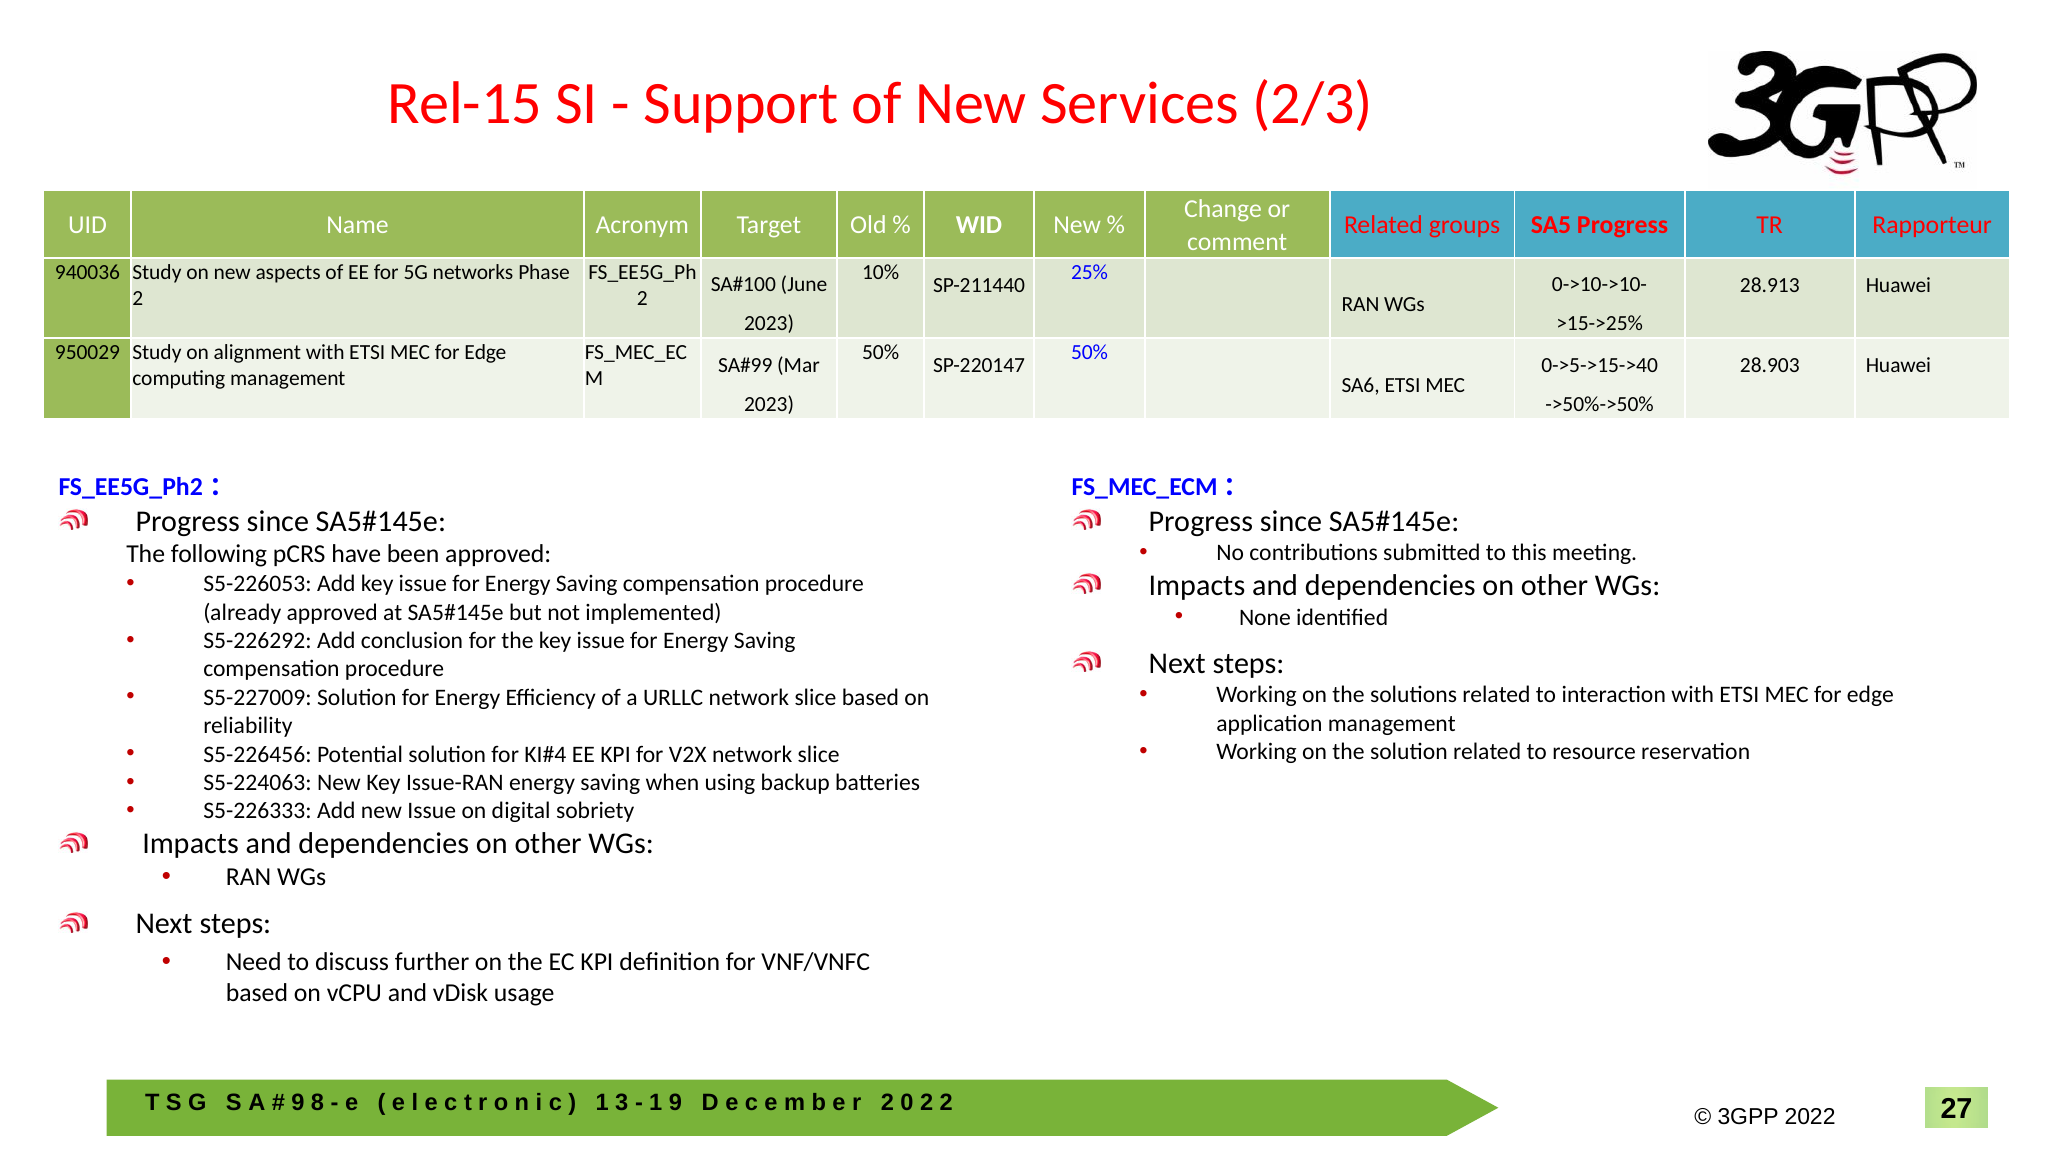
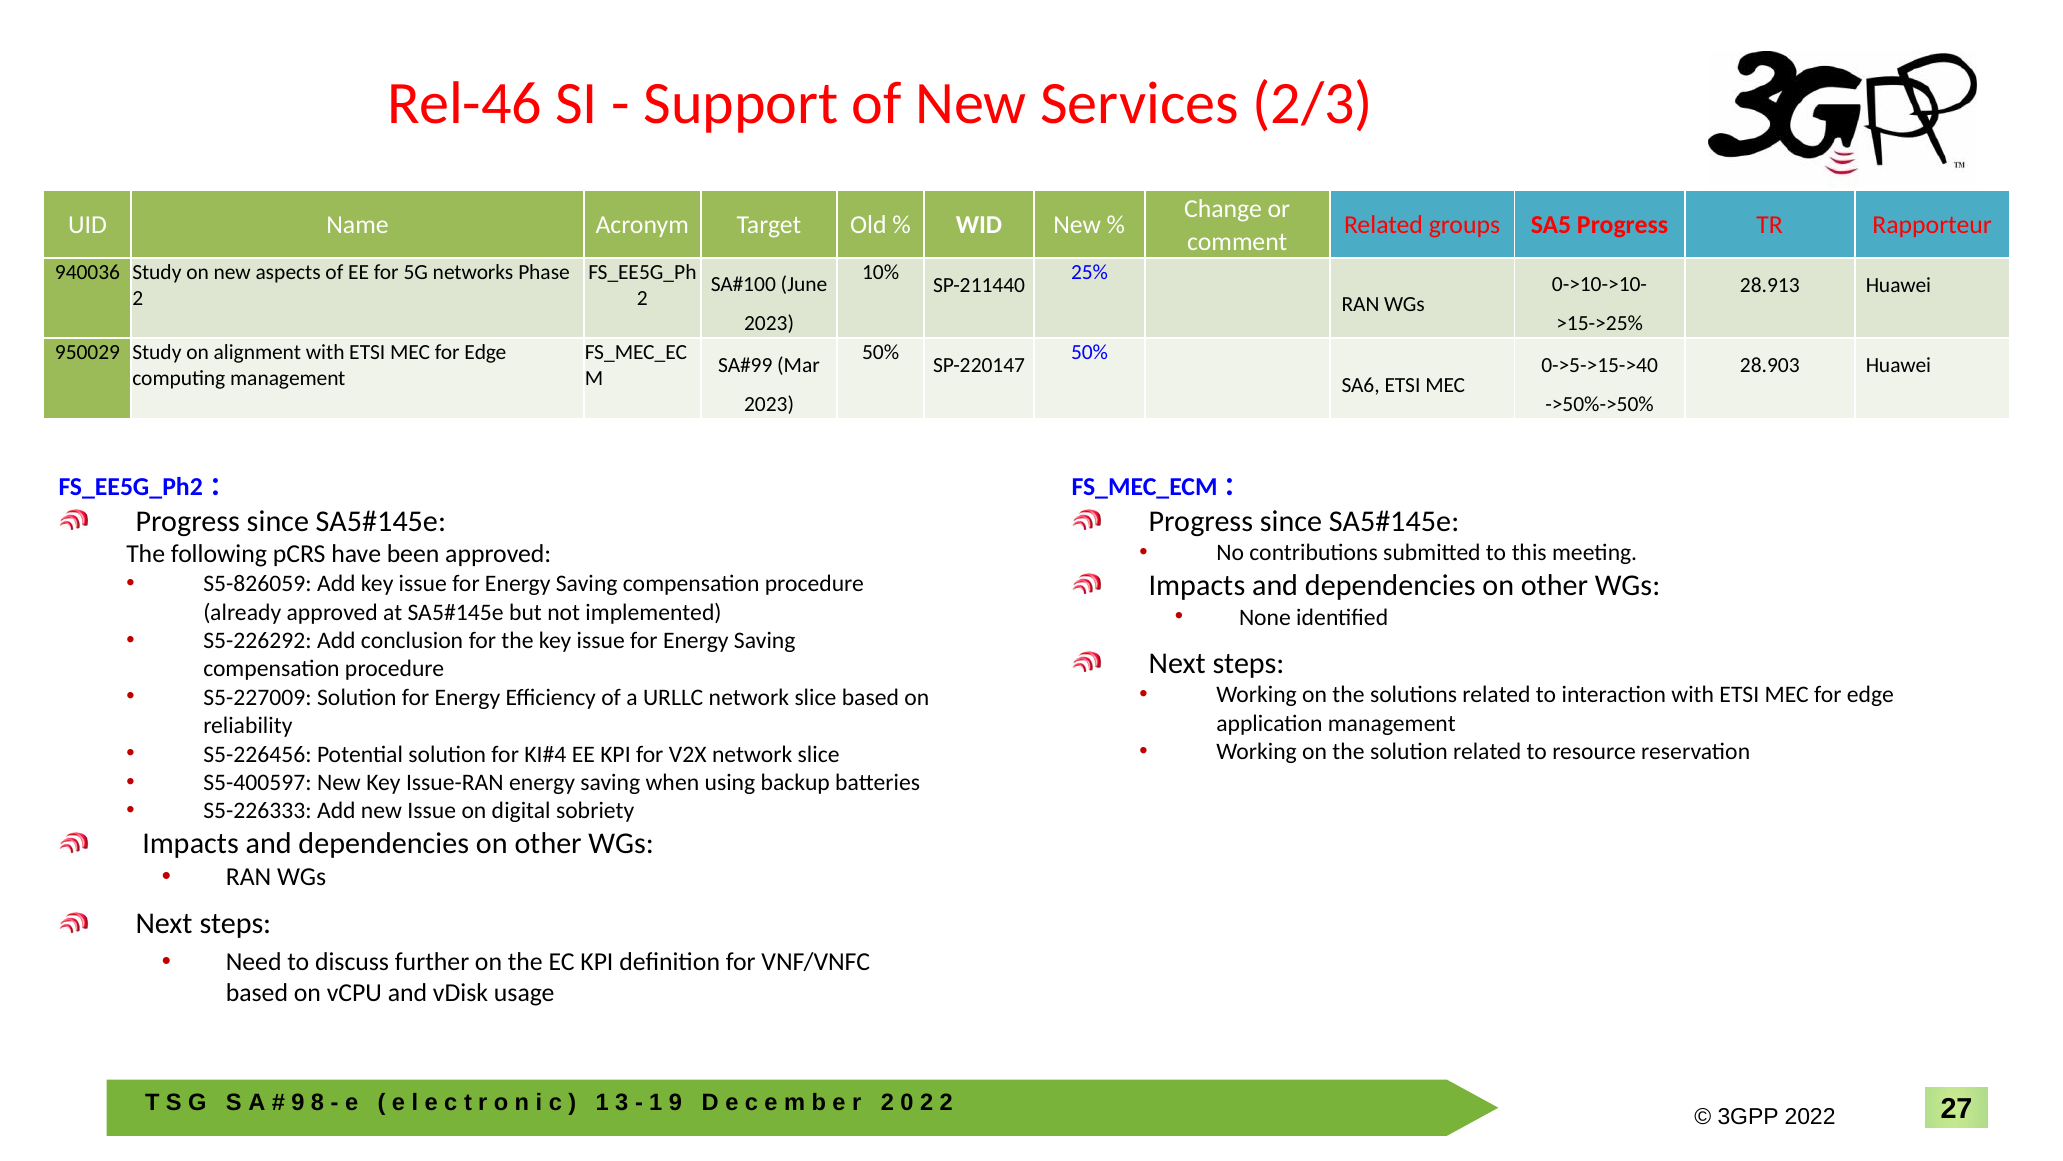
Rel-15: Rel-15 -> Rel-46
S5-226053: S5-226053 -> S5-826059
S5-224063: S5-224063 -> S5-400597
